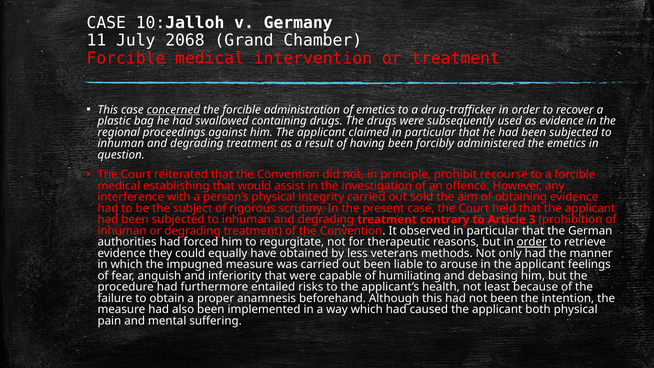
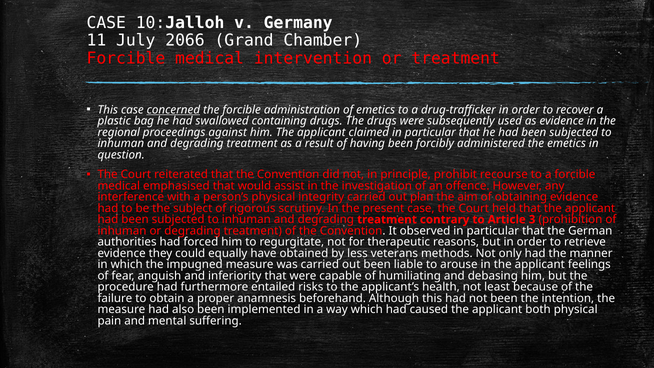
2068: 2068 -> 2066
establishing: establishing -> emphasised
sold: sold -> plan
order at (532, 242) underline: present -> none
